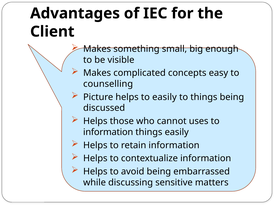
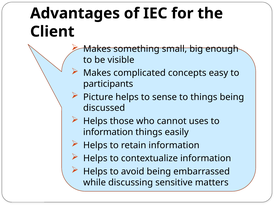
counselling: counselling -> participants
to easily: easily -> sense
